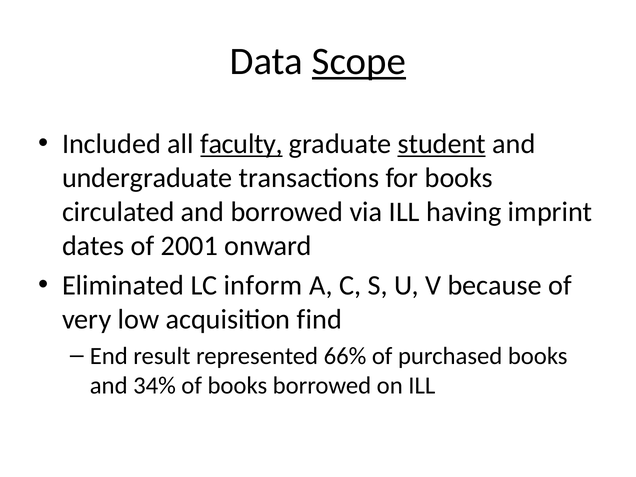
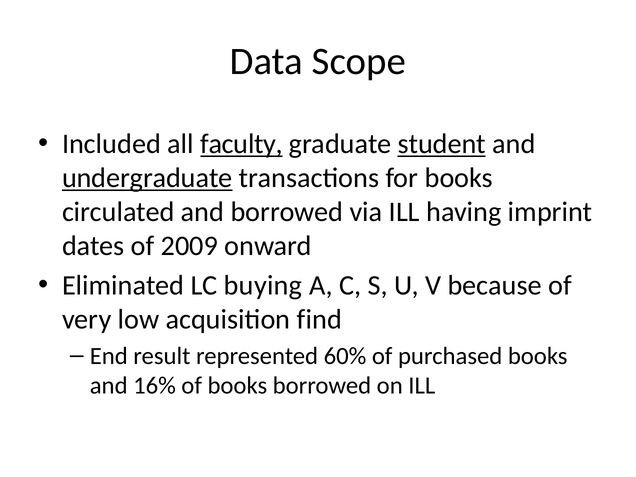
Scope underline: present -> none
undergraduate underline: none -> present
2001: 2001 -> 2009
inform: inform -> buying
66%: 66% -> 60%
34%: 34% -> 16%
